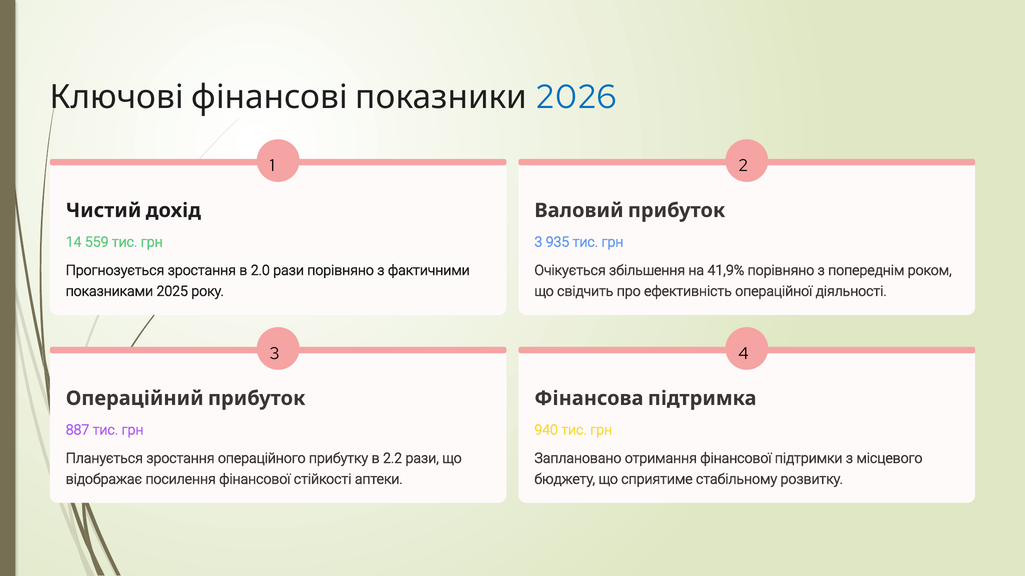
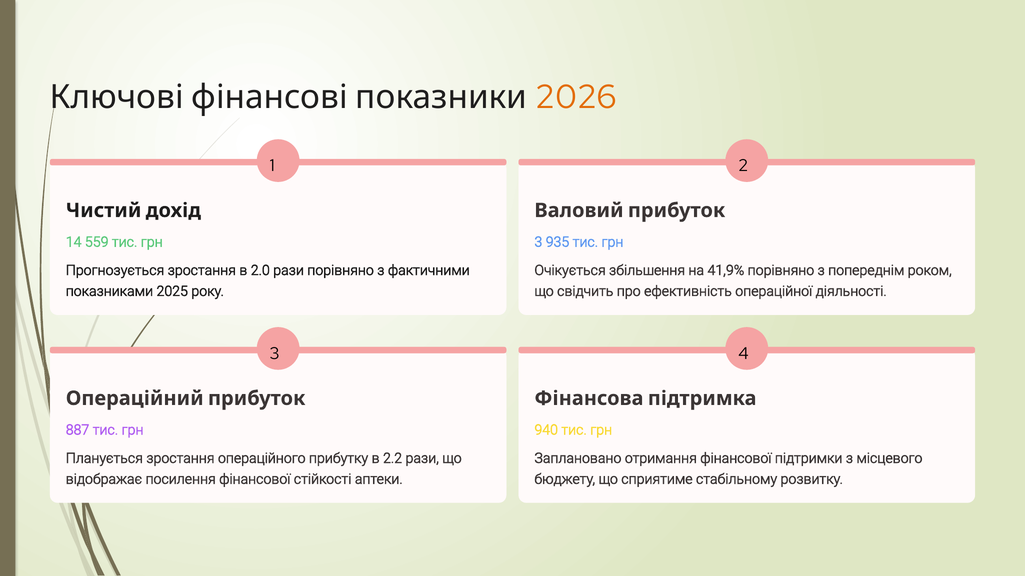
2026 colour: blue -> orange
